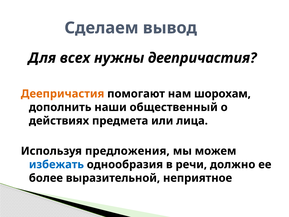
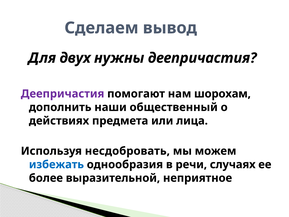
всех: всех -> двух
Деепричастия at (63, 94) colour: orange -> purple
предложения: предложения -> несдобровать
должно: должно -> случаях
